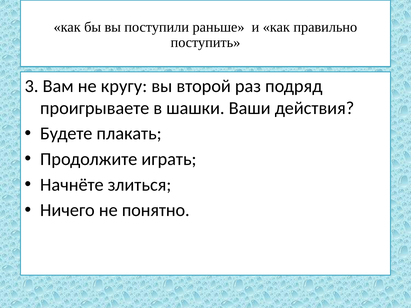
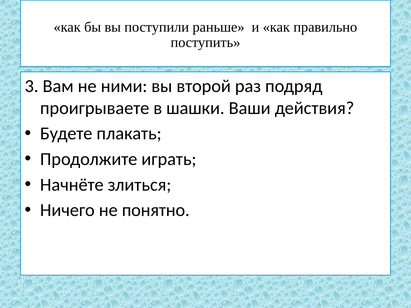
кругу: кругу -> ними
